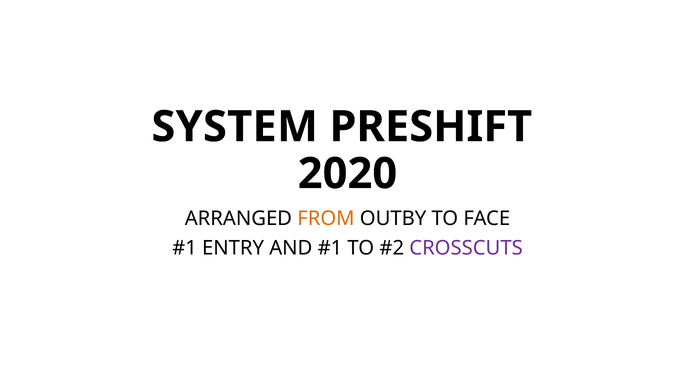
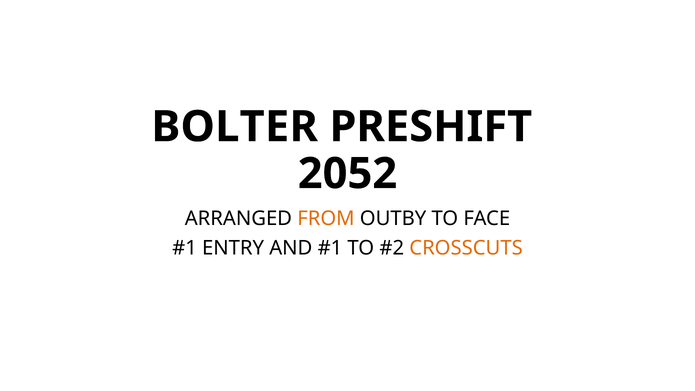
SYSTEM: SYSTEM -> BOLTER
2020: 2020 -> 2052
CROSSCUTS colour: purple -> orange
